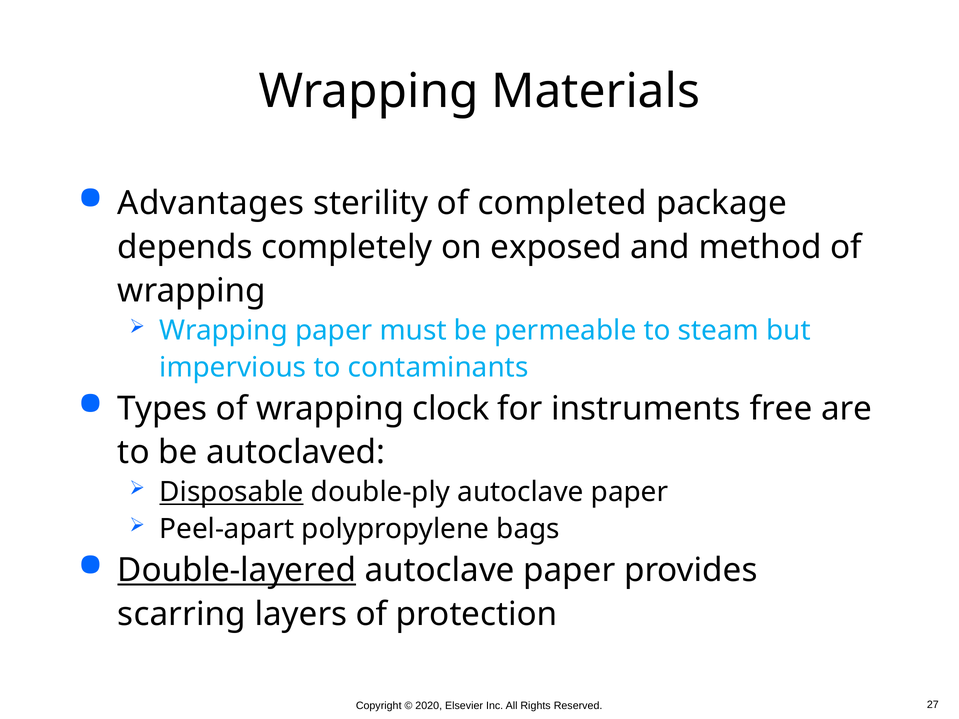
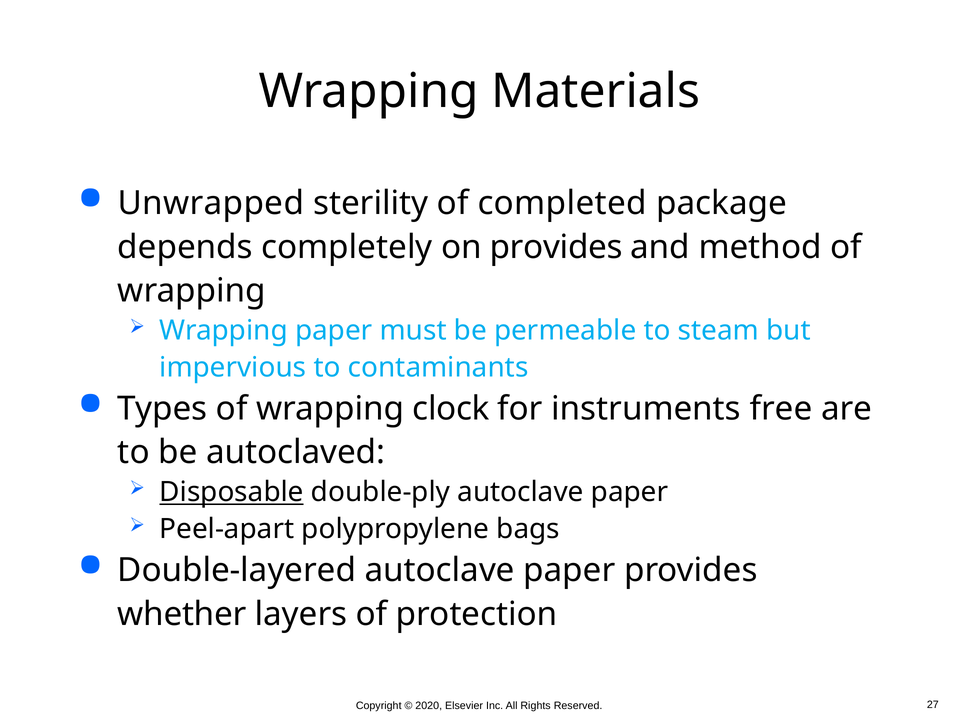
Advantages: Advantages -> Unwrapped
on exposed: exposed -> provides
Double-layered underline: present -> none
scarring: scarring -> whether
